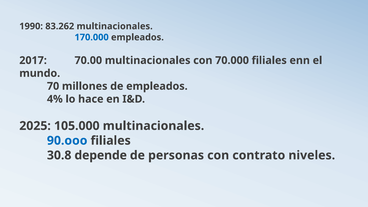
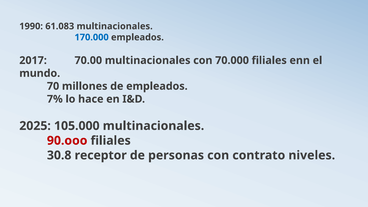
83.262: 83.262 -> 61.083
4%: 4% -> 7%
90.ooo colour: blue -> red
depende: depende -> receptor
